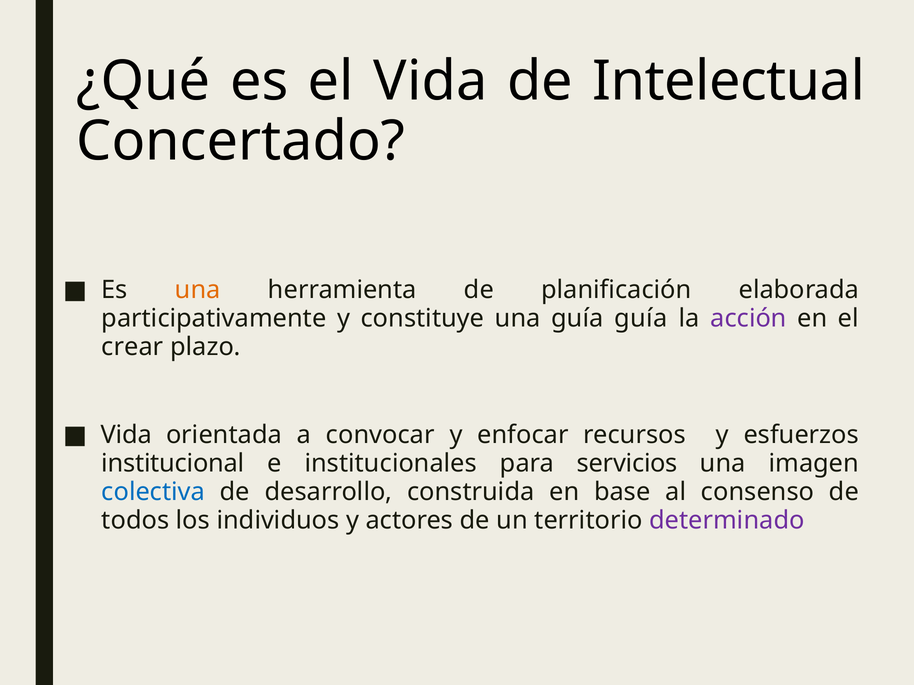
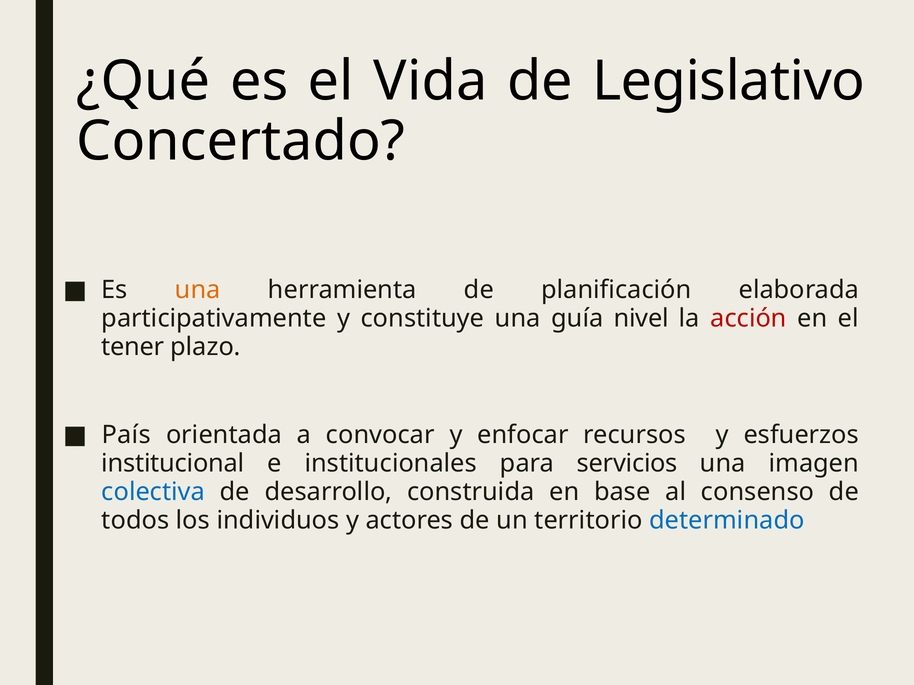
Intelectual: Intelectual -> Legislativo
guía guía: guía -> nivel
acción colour: purple -> red
crear: crear -> tener
Vida at (126, 435): Vida -> País
determinado colour: purple -> blue
